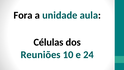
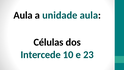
Fora at (23, 15): Fora -> Aula
Reuniões: Reuniões -> Intercede
24: 24 -> 23
